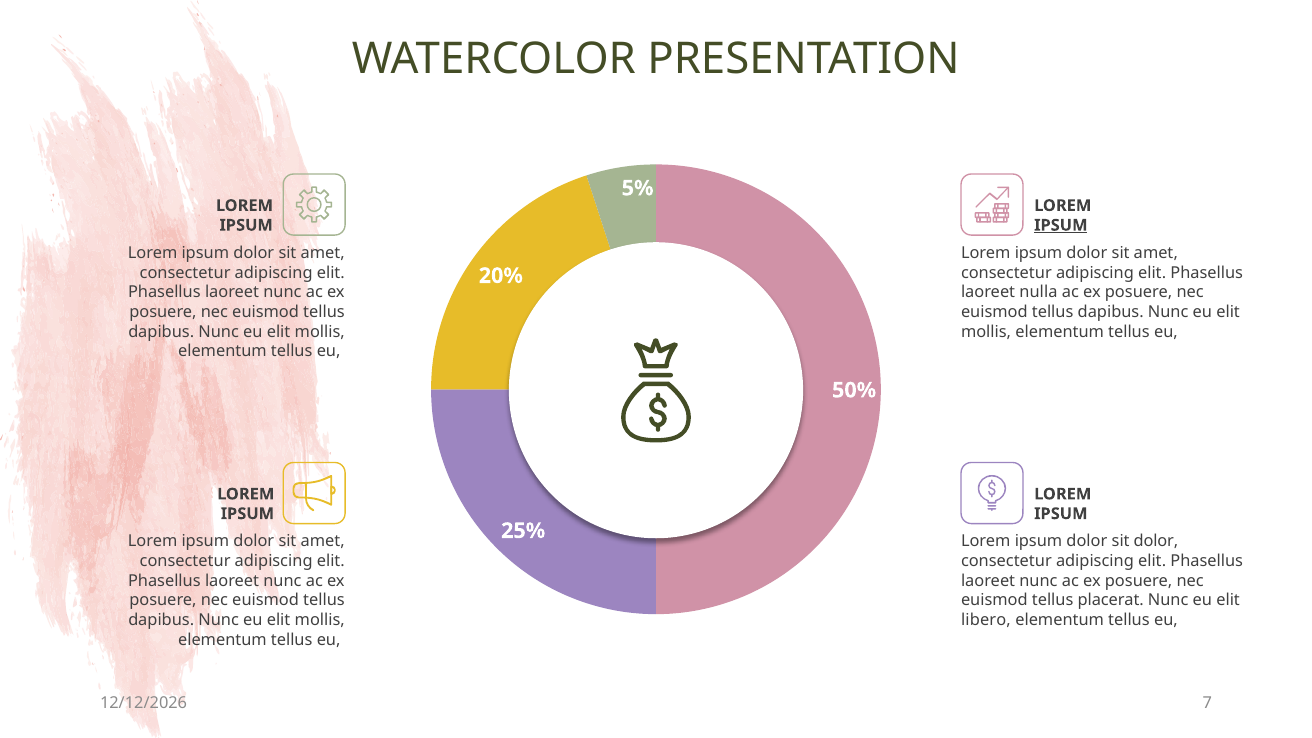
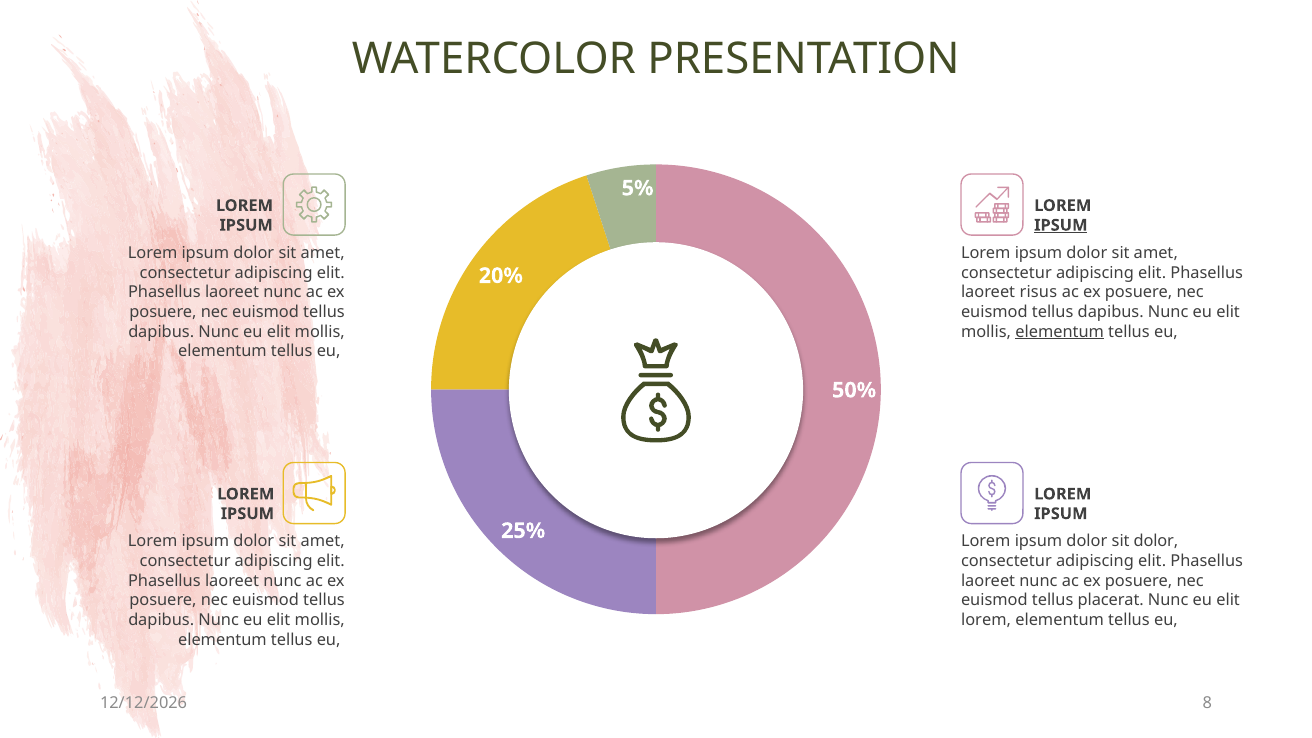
nulla: nulla -> risus
elementum at (1060, 332) underline: none -> present
libero at (986, 620): libero -> lorem
7: 7 -> 8
